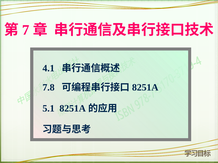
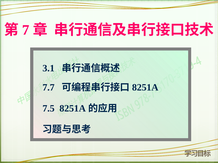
4.1: 4.1 -> 3.1
7.8: 7.8 -> 7.7
5.1: 5.1 -> 7.5
